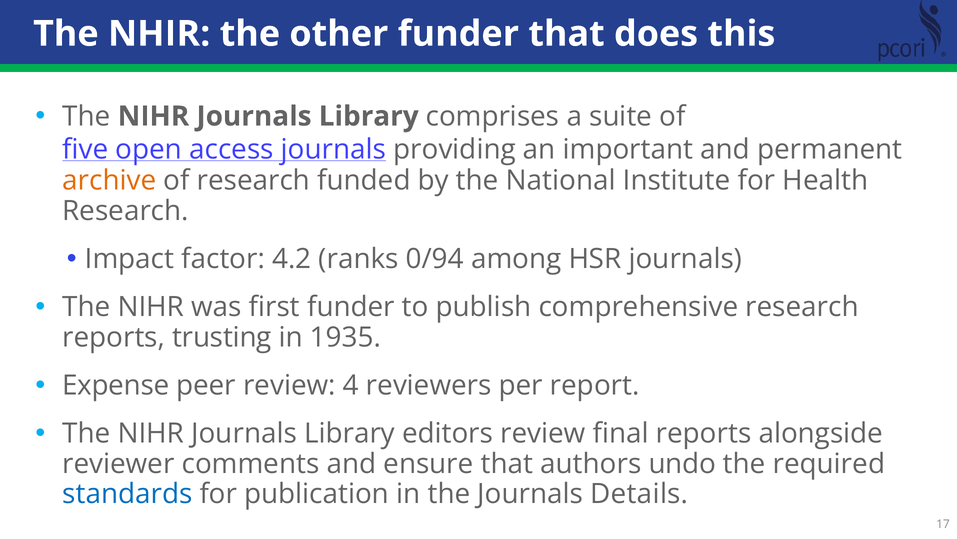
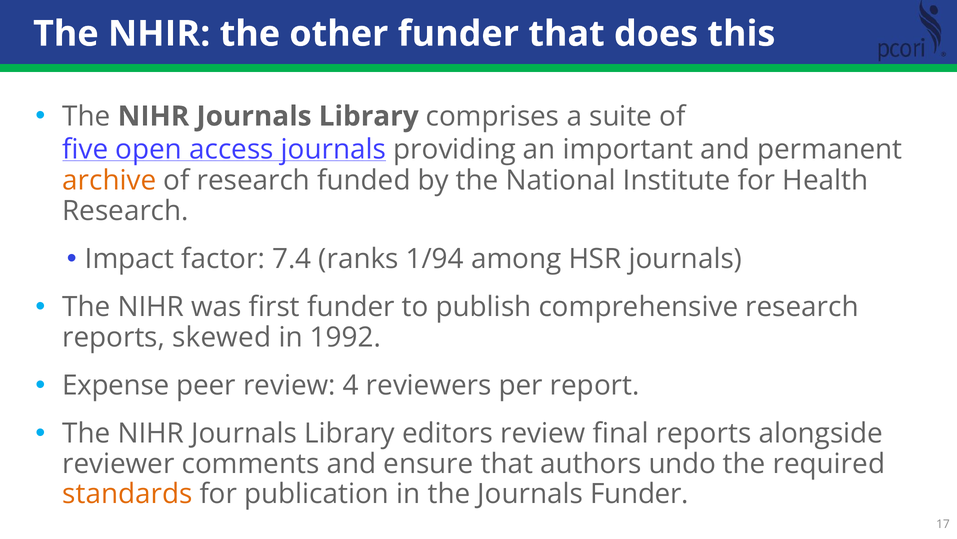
4.2: 4.2 -> 7.4
0/94: 0/94 -> 1/94
trusting: trusting -> skewed
1935: 1935 -> 1992
standards colour: blue -> orange
Journals Details: Details -> Funder
